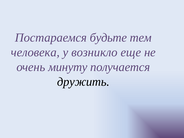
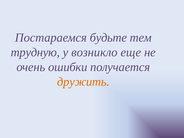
человека: человека -> трудную
минуту: минуту -> ошибки
дружить colour: black -> orange
